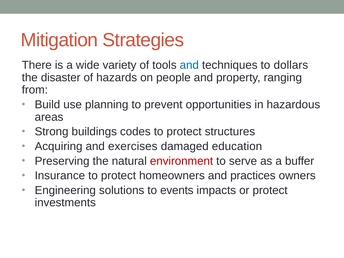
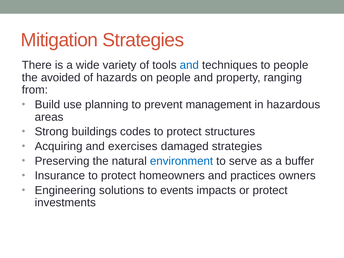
to dollars: dollars -> people
disaster: disaster -> avoided
opportunities: opportunities -> management
damaged education: education -> strategies
environment colour: red -> blue
